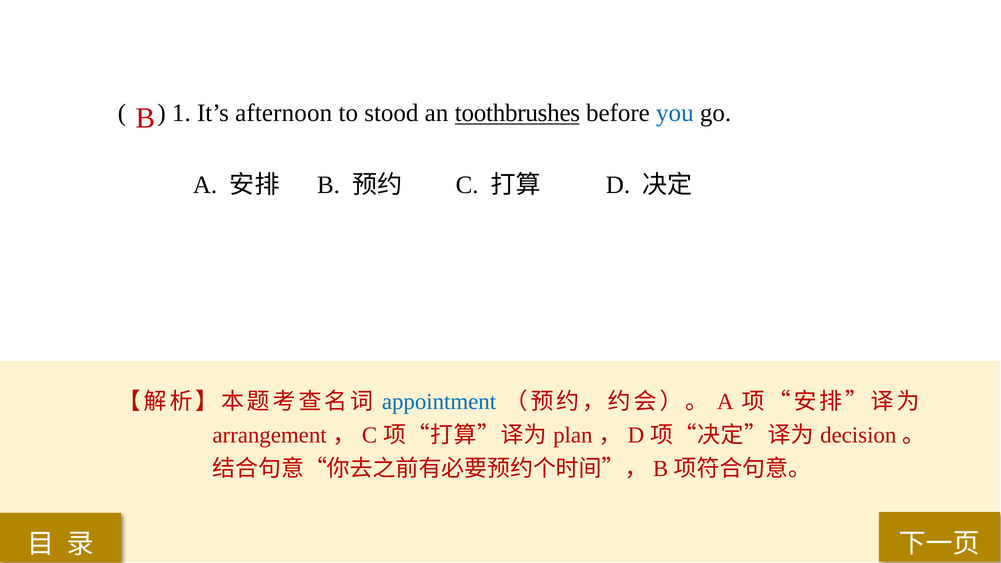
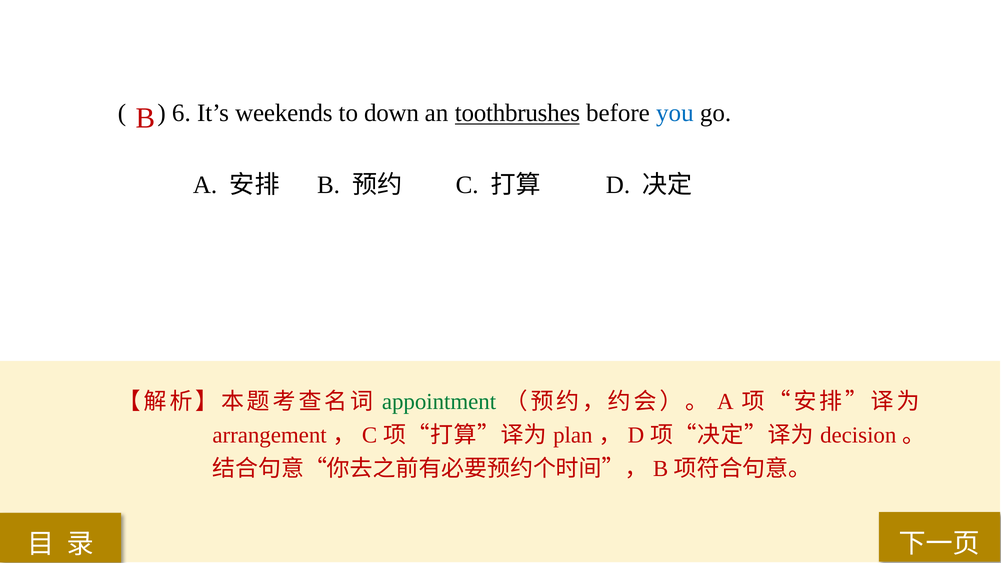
1: 1 -> 6
afternoon: afternoon -> weekends
stood: stood -> down
appointment colour: blue -> green
